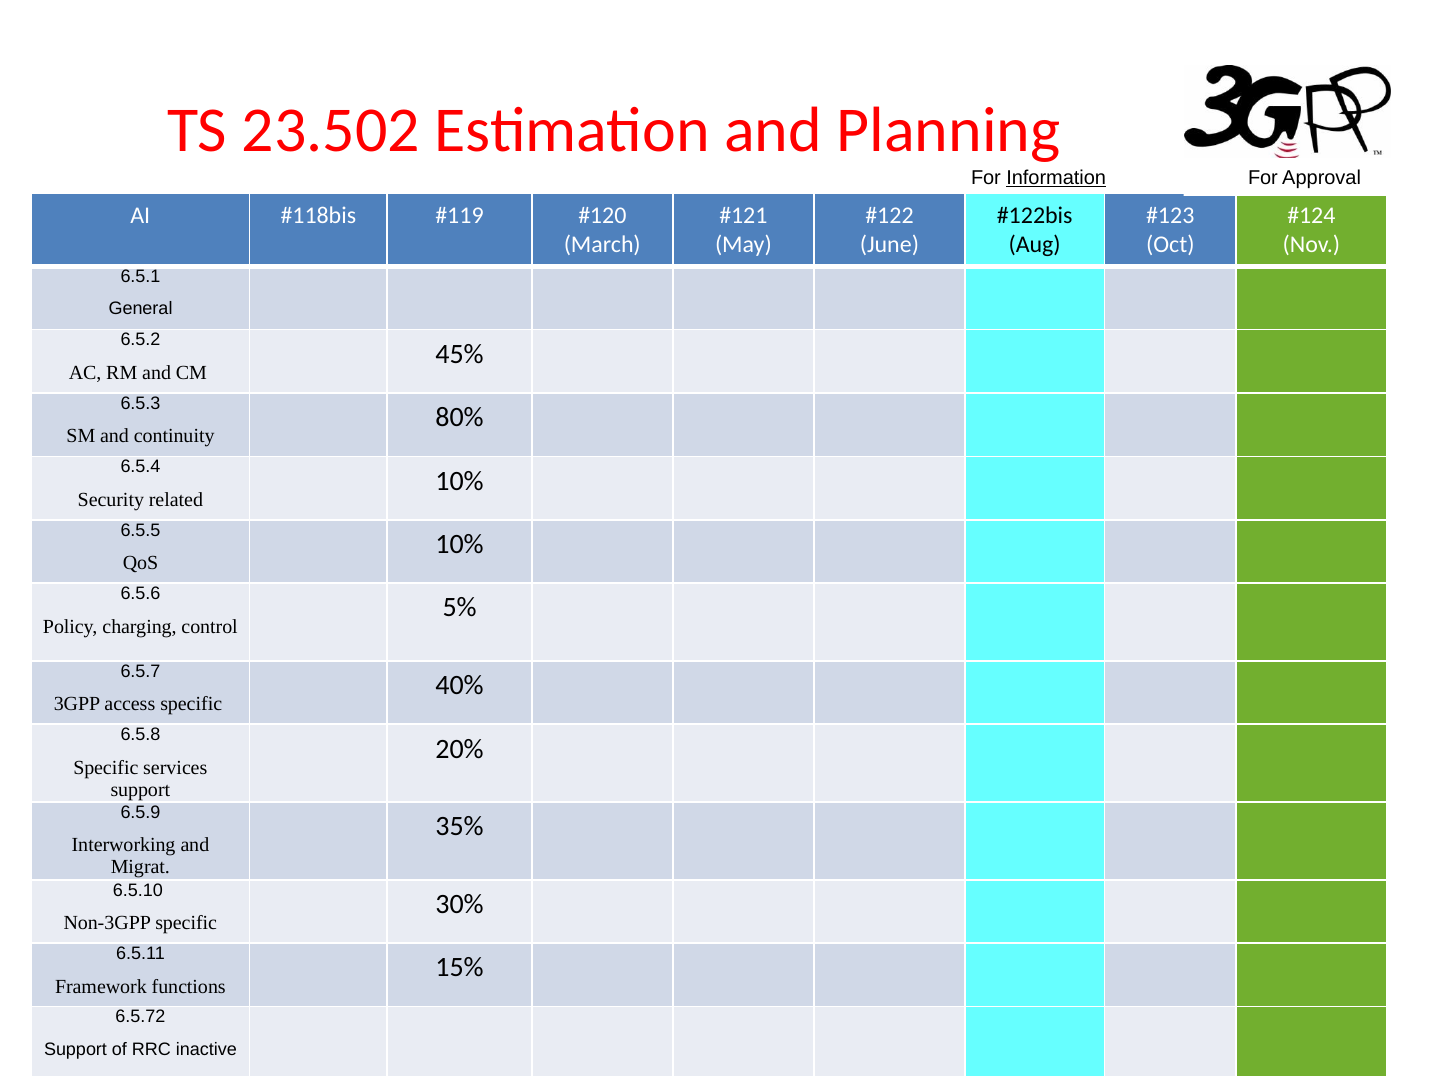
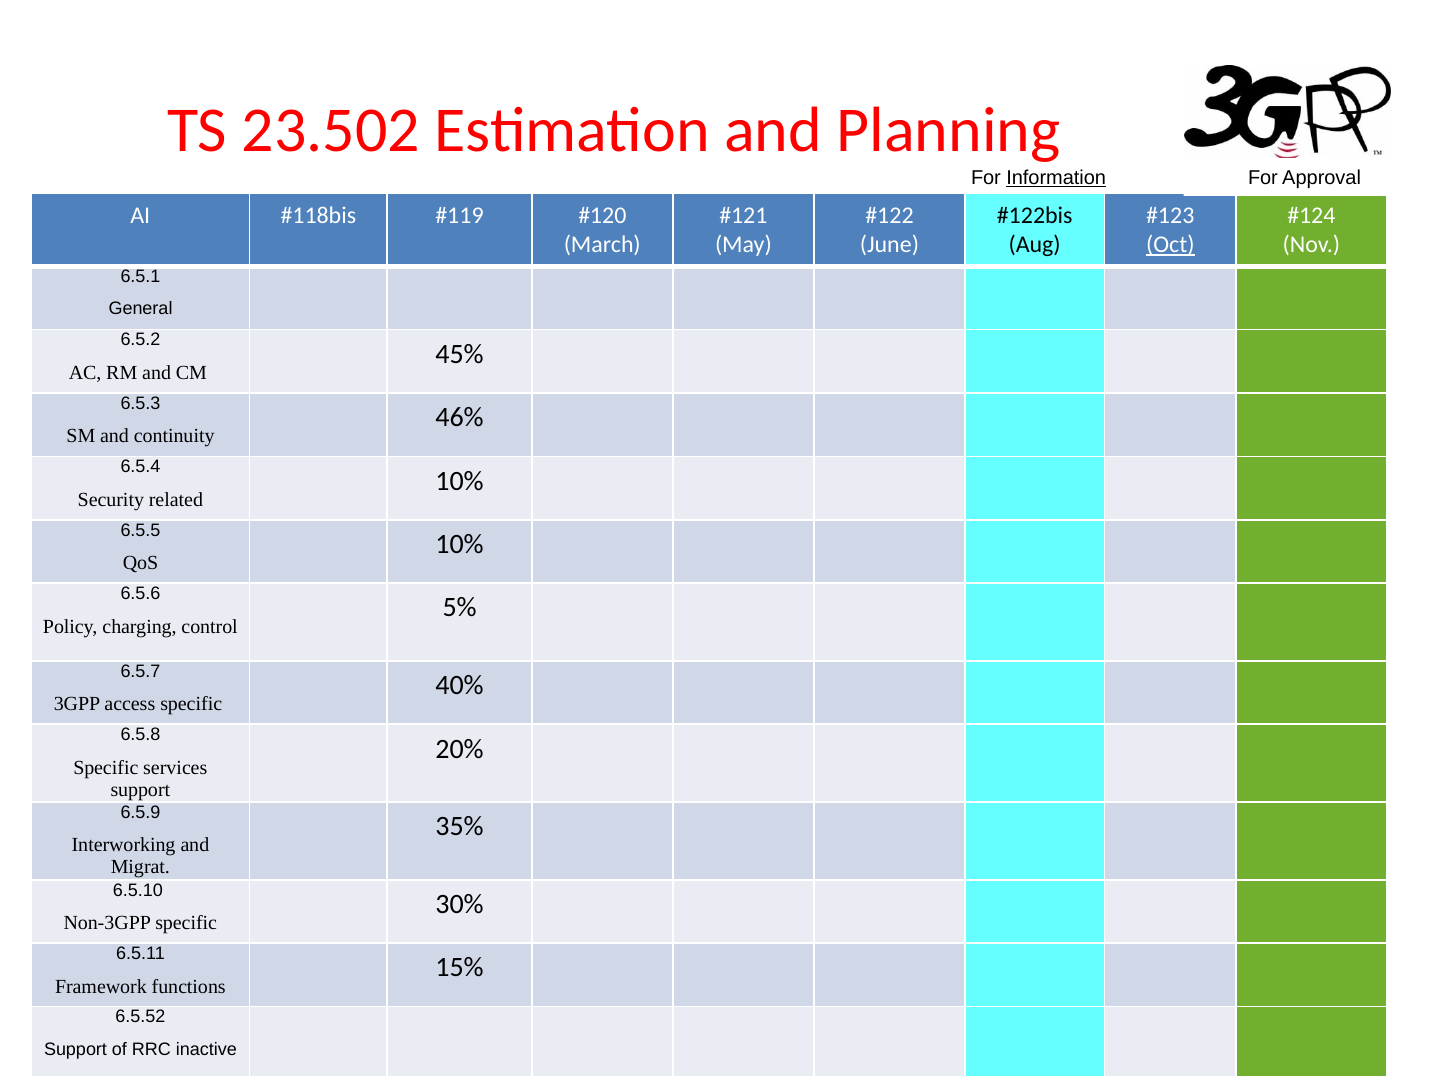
Oct underline: none -> present
80%: 80% -> 46%
6.5.72: 6.5.72 -> 6.5.52
